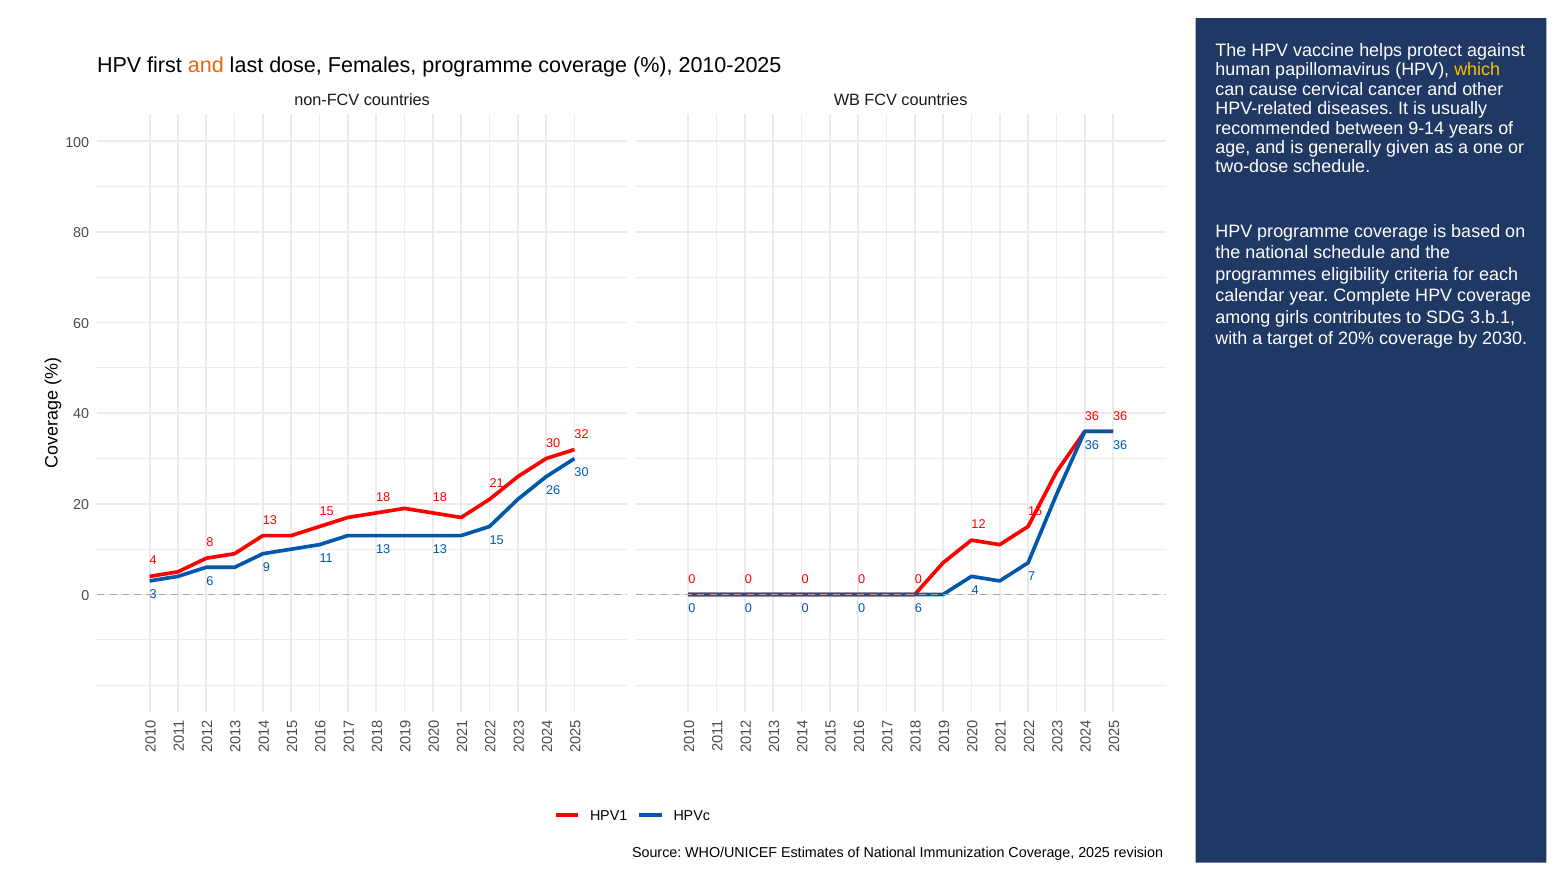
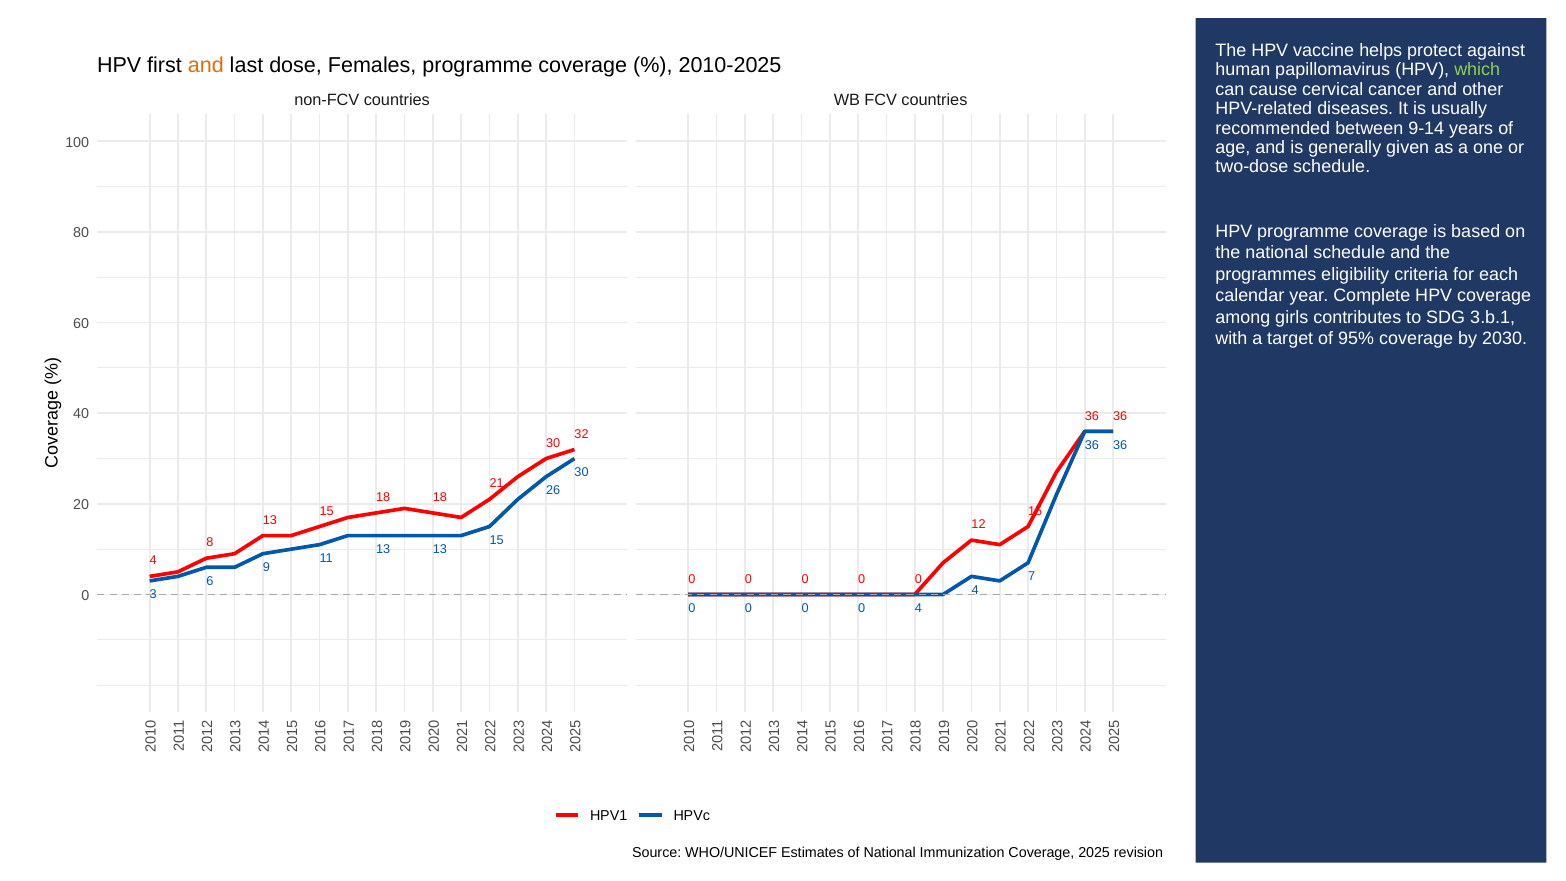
which colour: yellow -> light green
20%: 20% -> 95%
0 6: 6 -> 4
